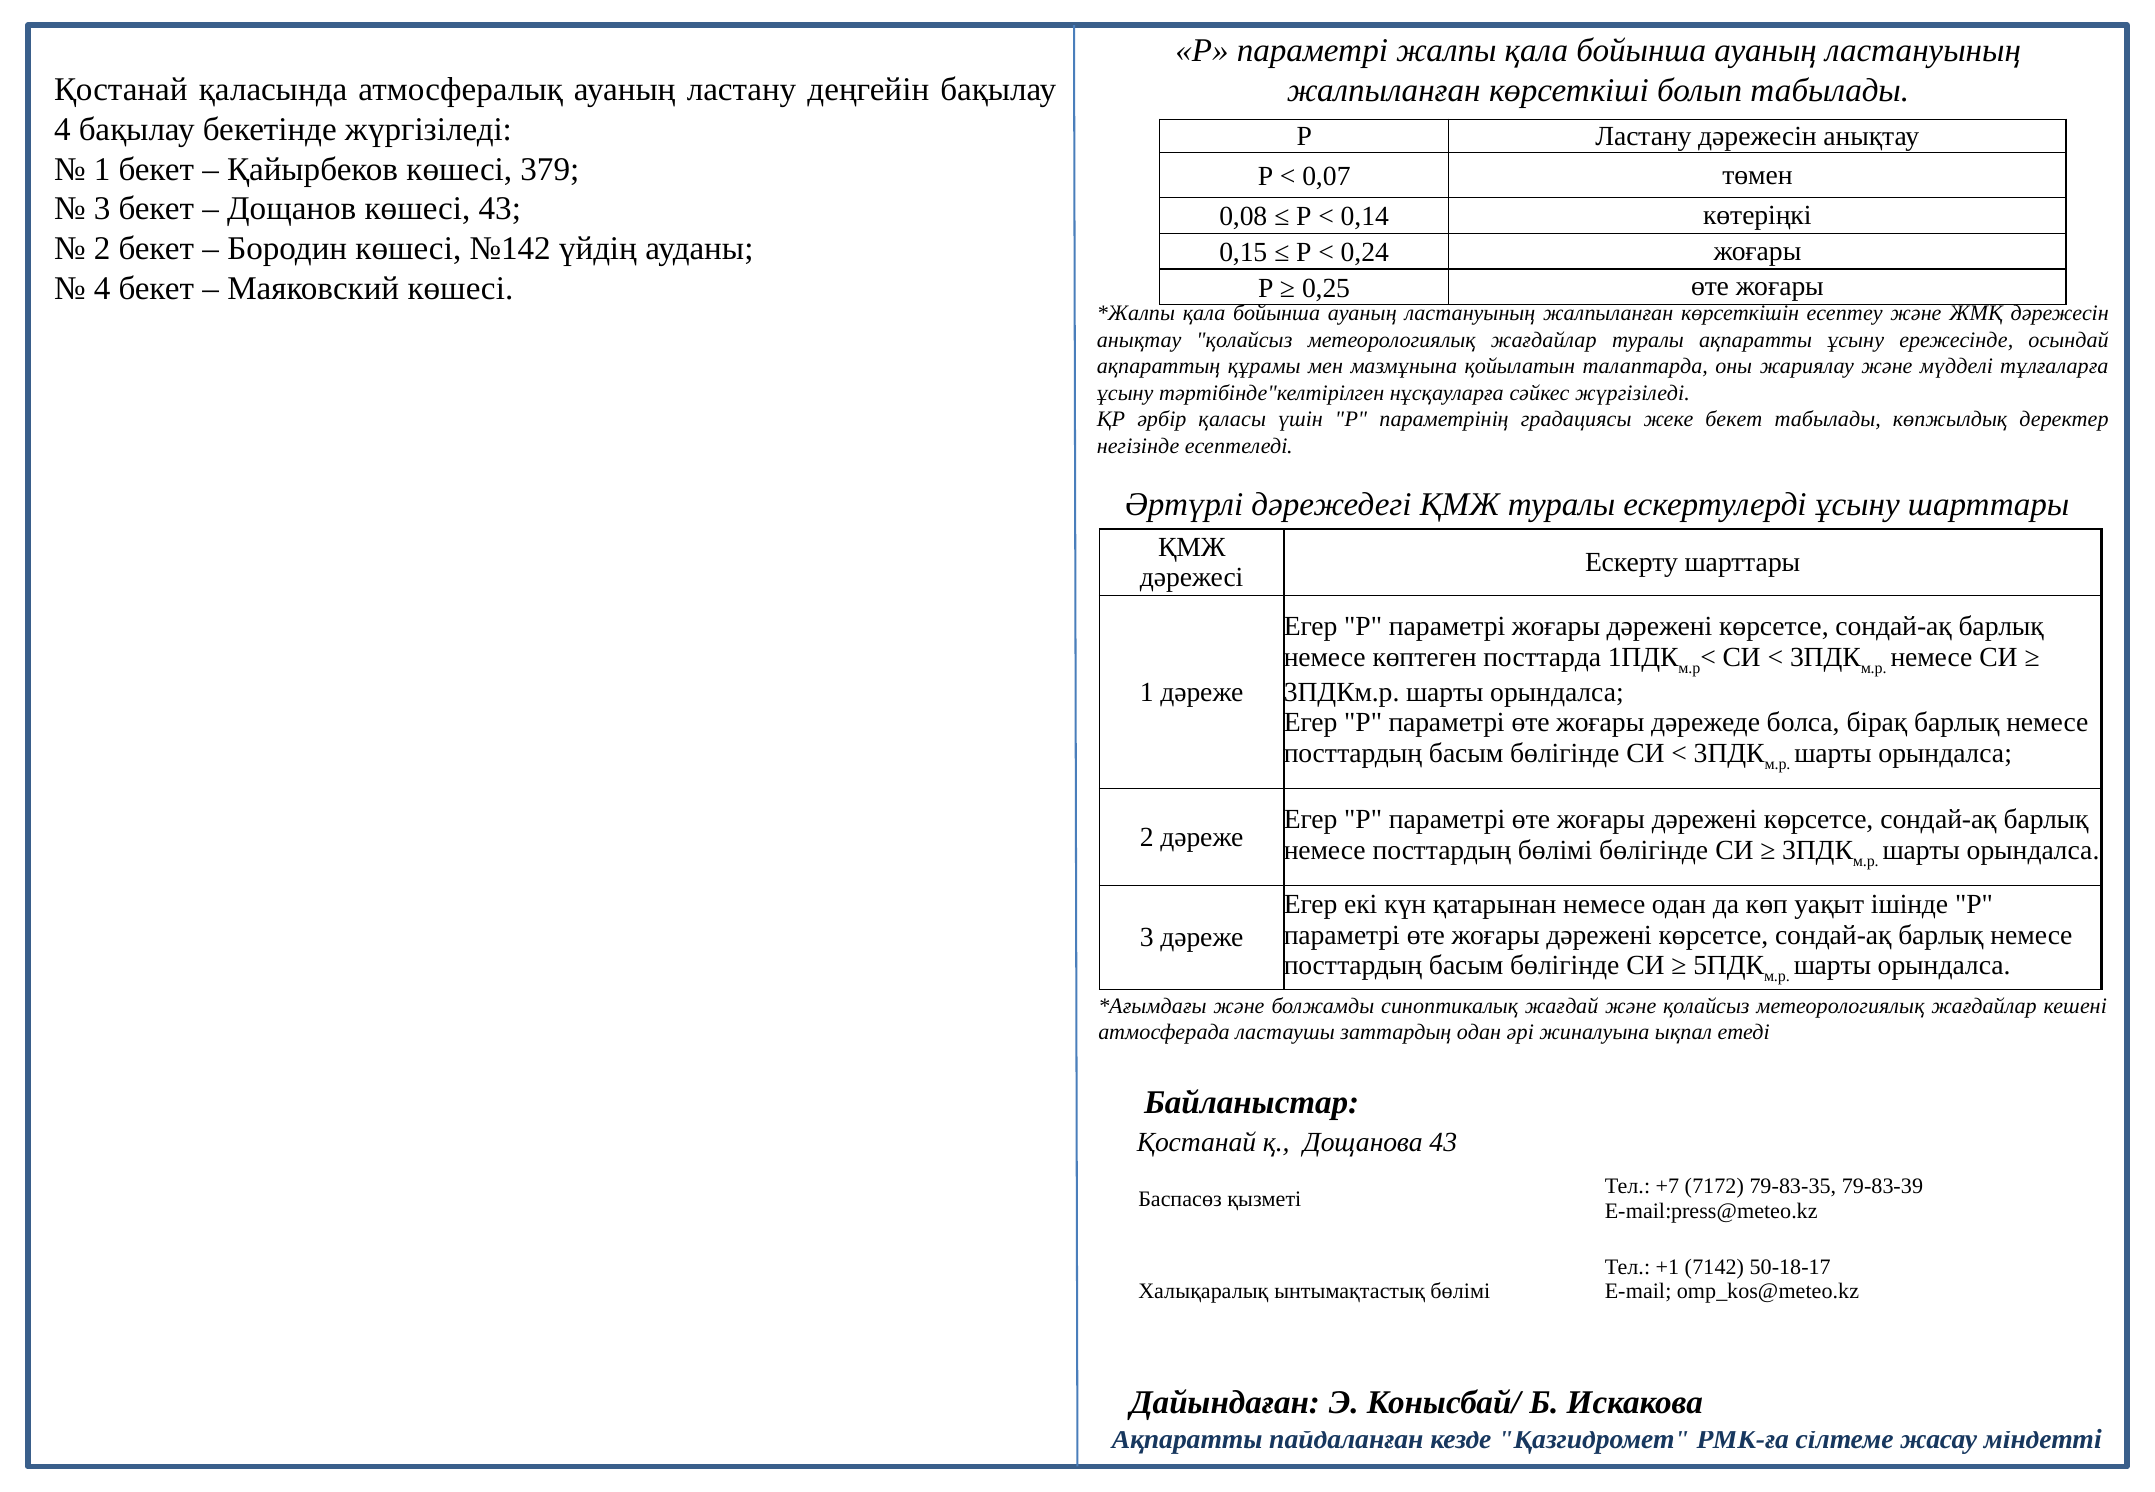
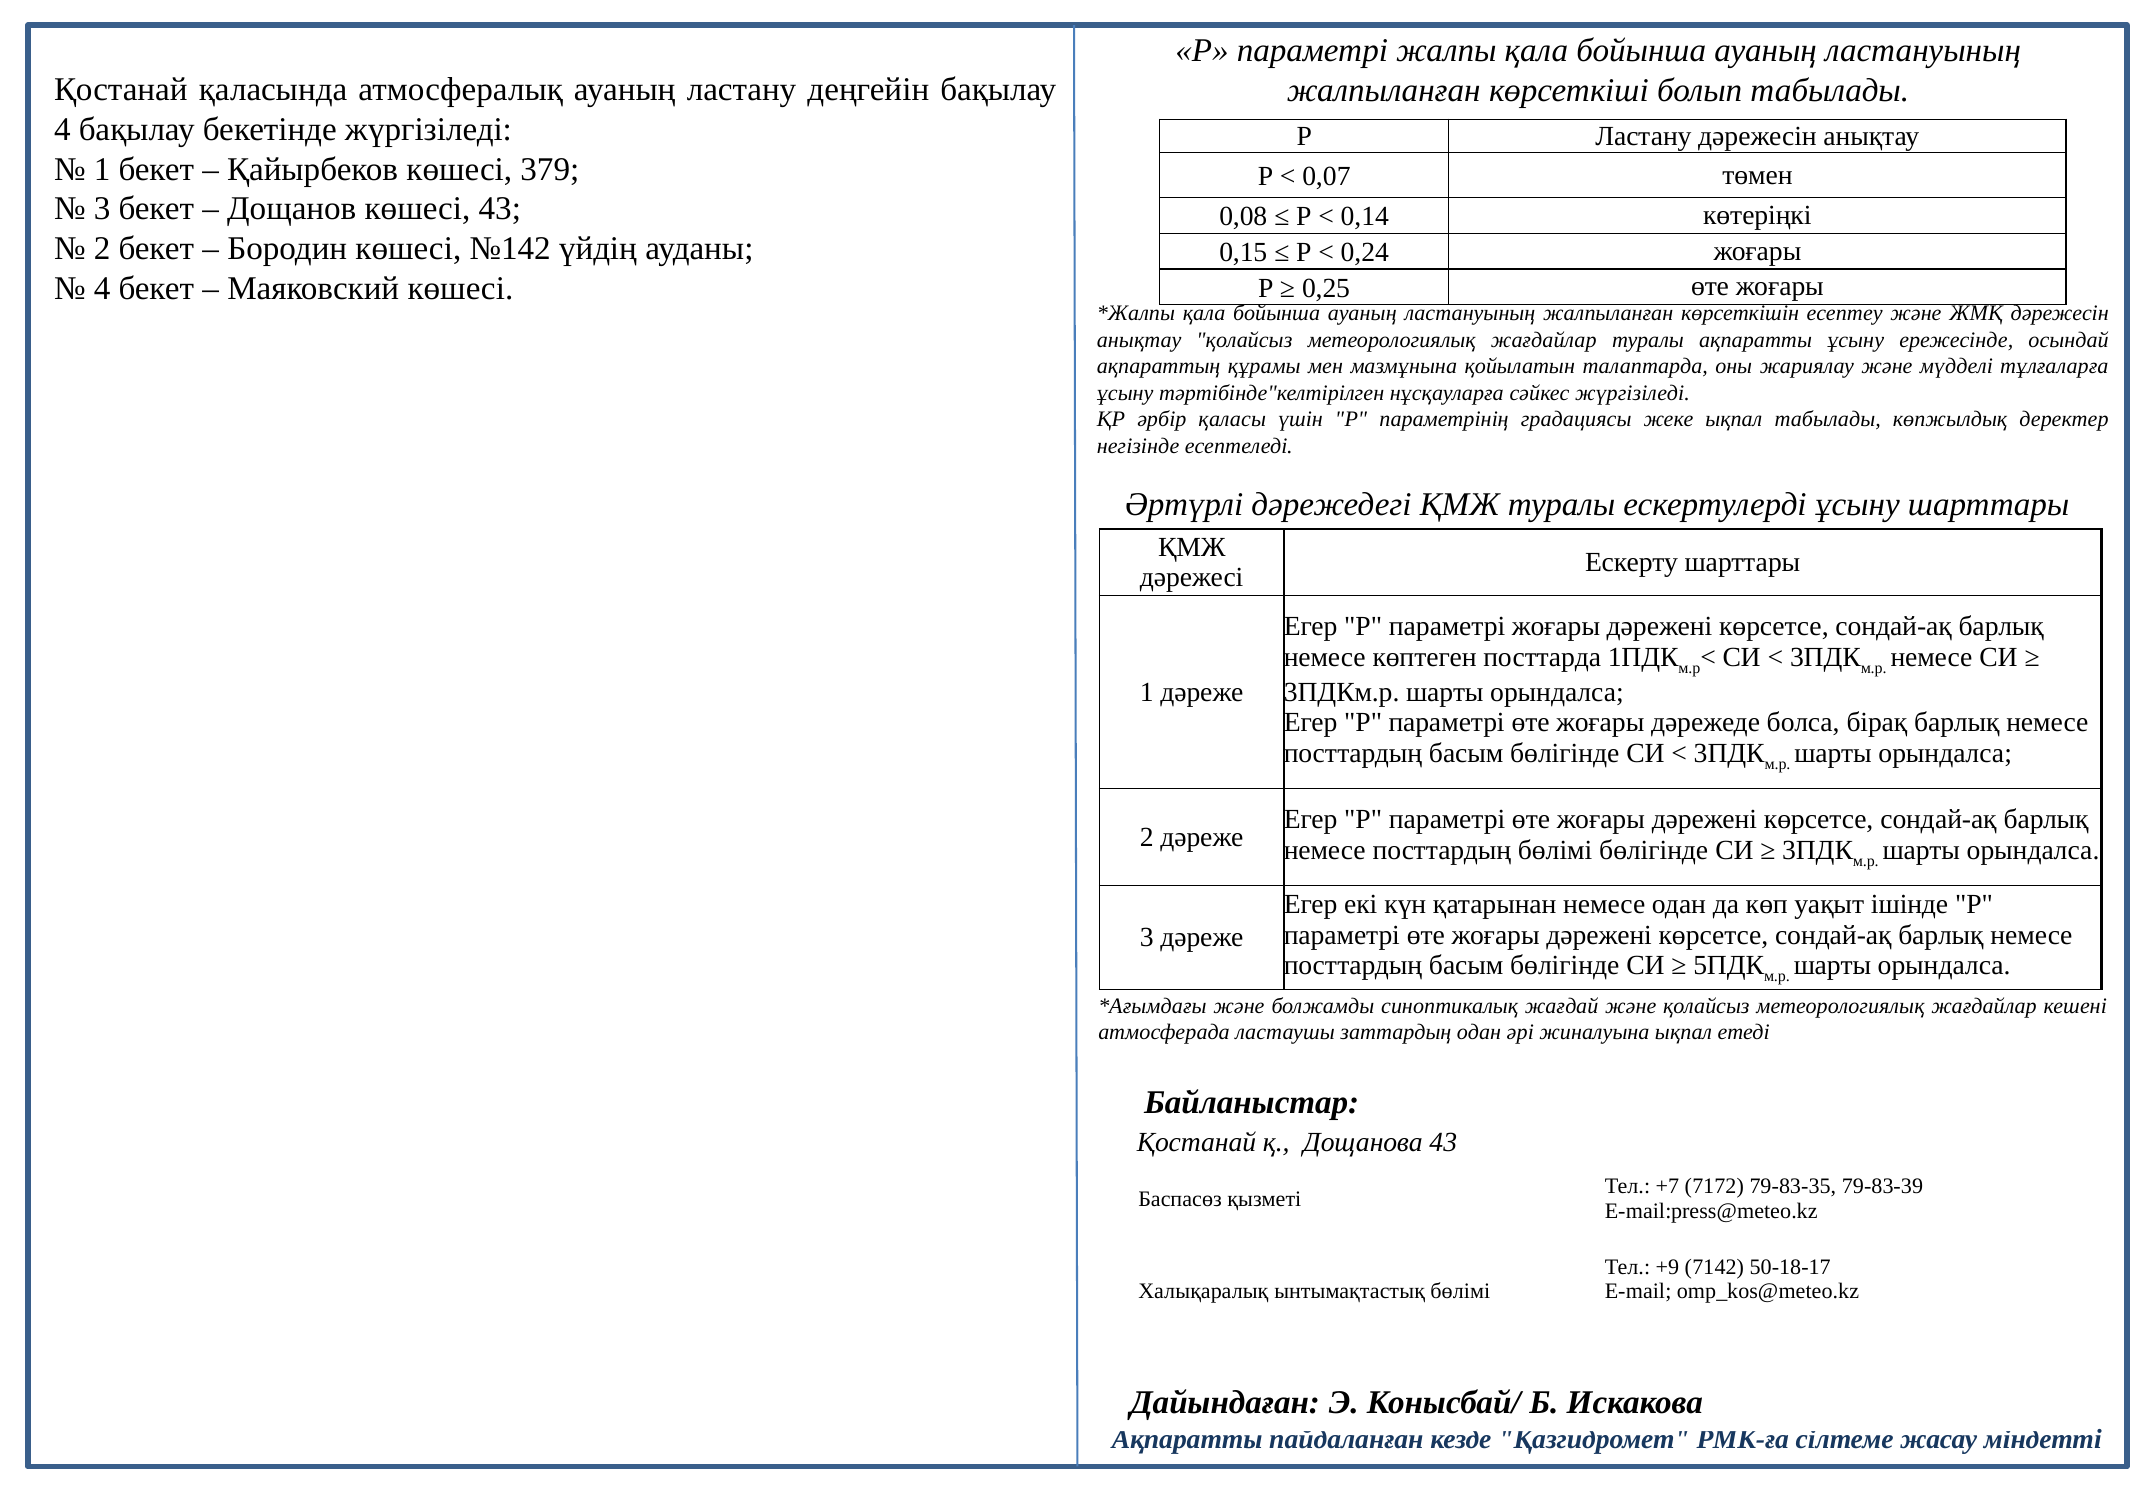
жеке бекет: бекет -> ықпал
+1: +1 -> +9
